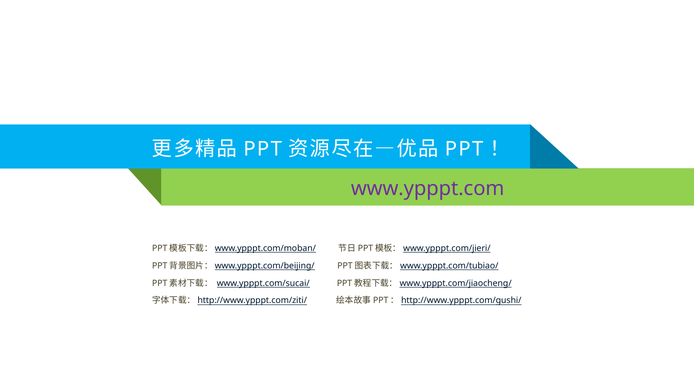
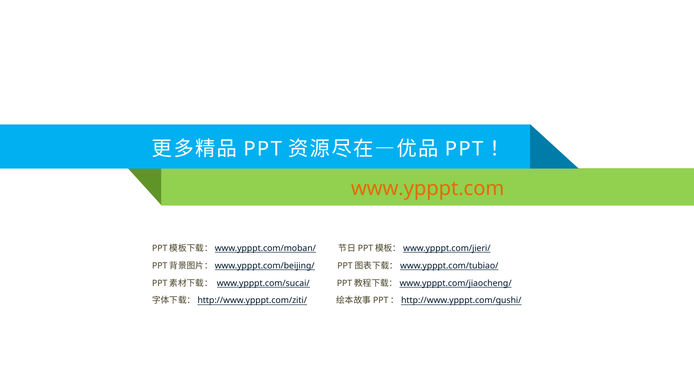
www.ypppt.com colour: purple -> orange
